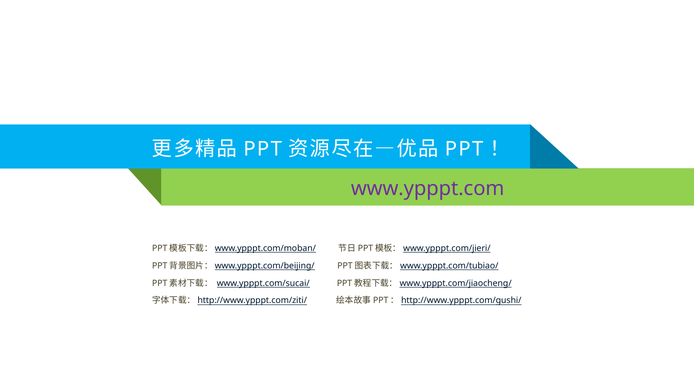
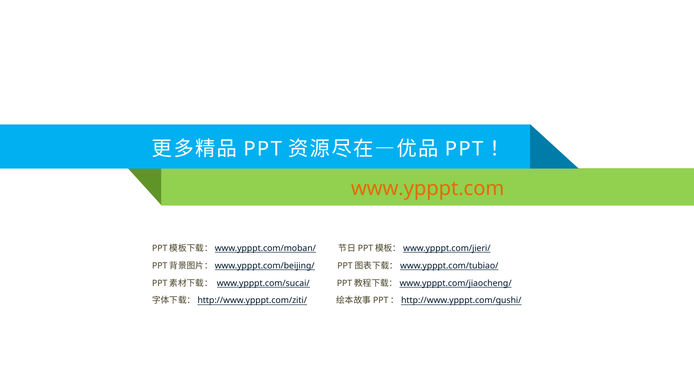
www.ypppt.com colour: purple -> orange
